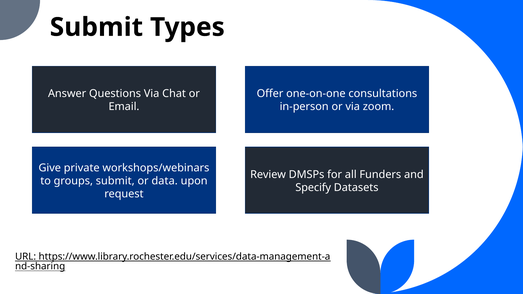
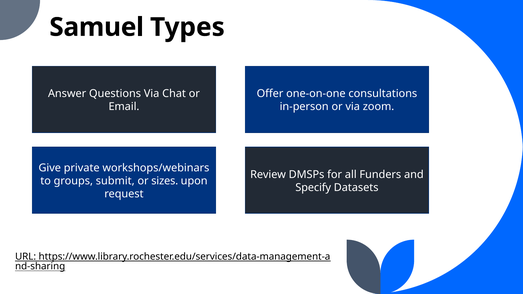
Submit at (96, 27): Submit -> Samuel
data: data -> sizes
